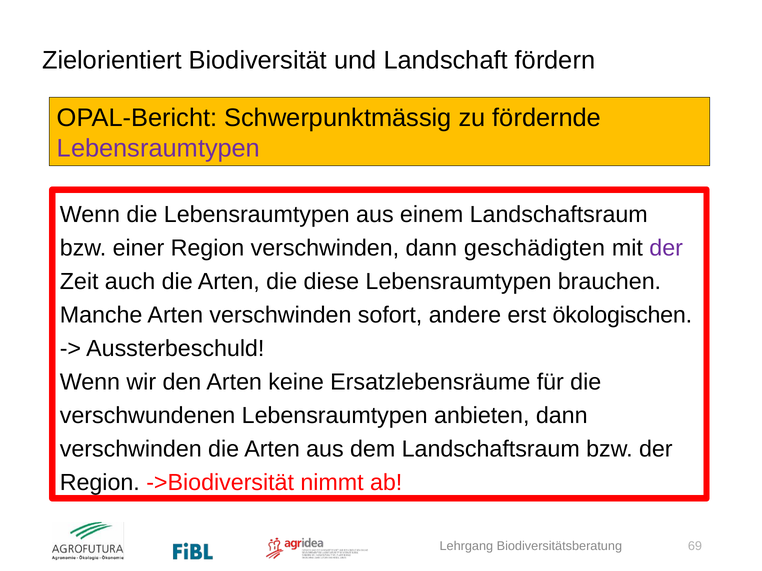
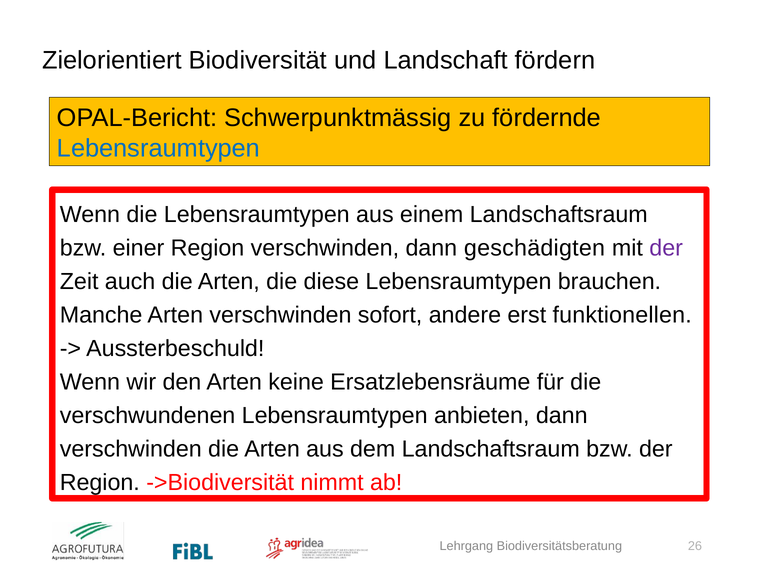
Lebensraumtypen at (159, 149) colour: purple -> blue
ökologischen: ökologischen -> funktionellen
69: 69 -> 26
